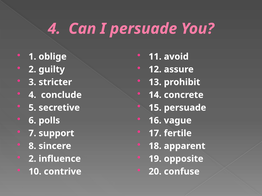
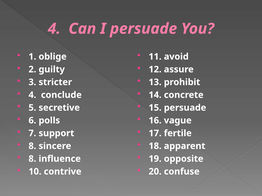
2 at (32, 159): 2 -> 8
